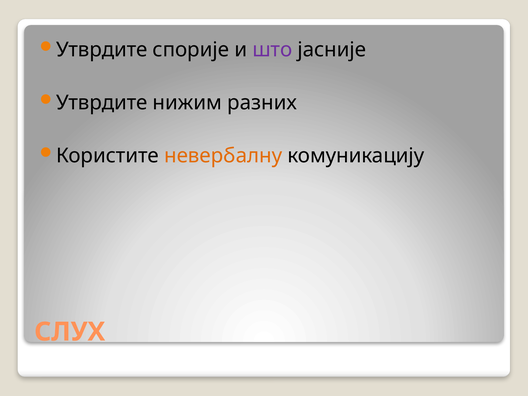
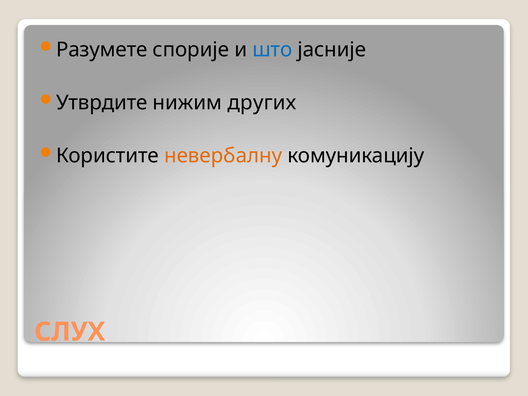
Утврдите at (102, 50): Утврдите -> Разумете
што colour: purple -> blue
разних: разних -> других
